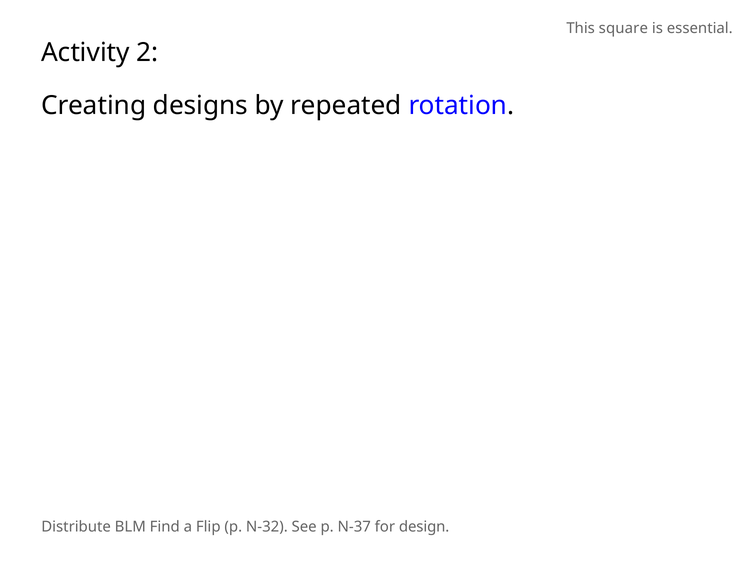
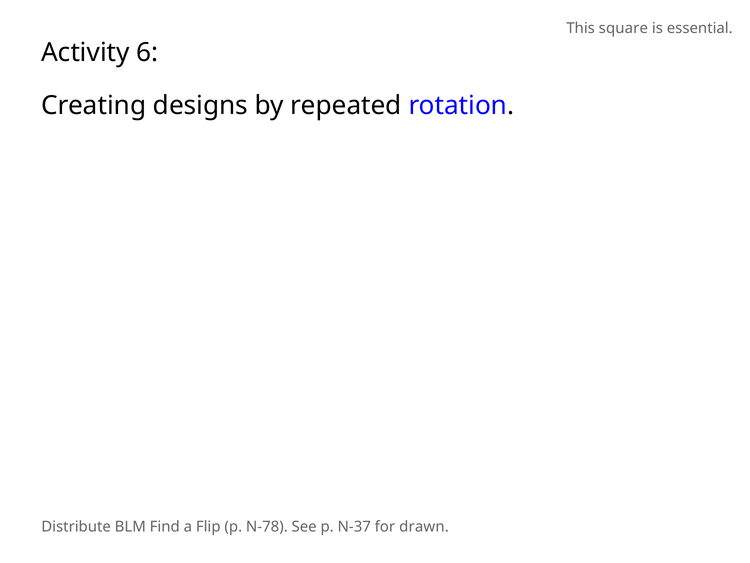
2: 2 -> 6
N-32: N-32 -> N-78
design: design -> drawn
